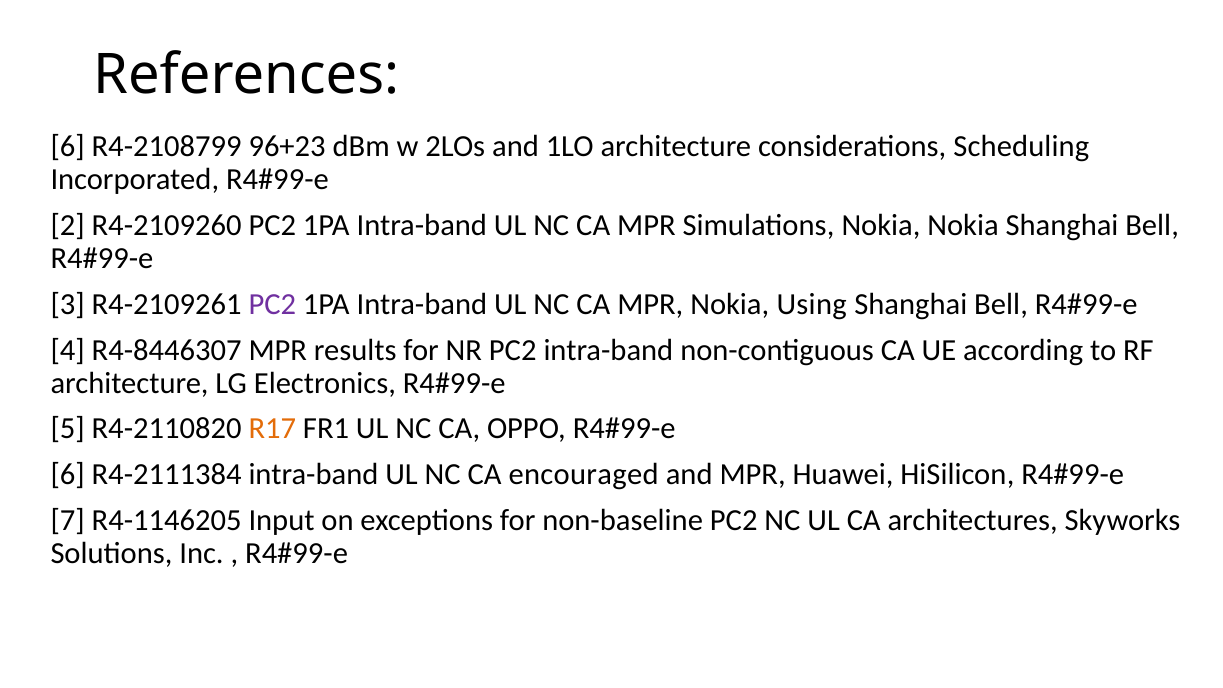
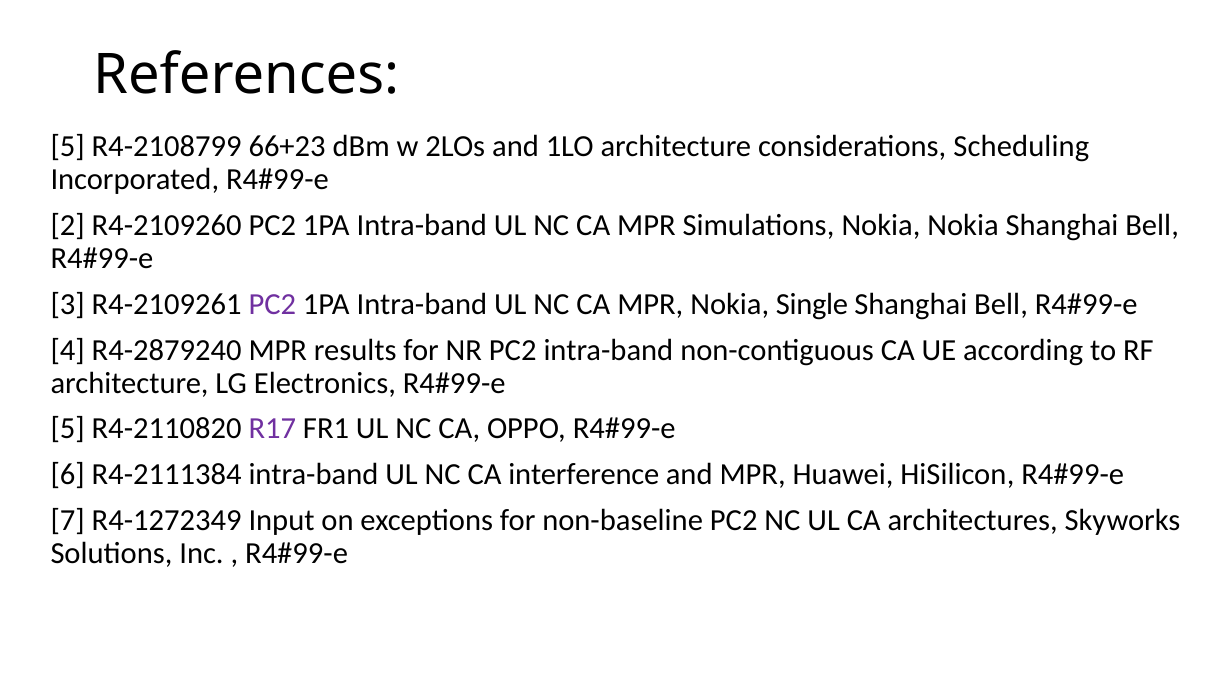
6 at (68, 147): 6 -> 5
96+23: 96+23 -> 66+23
Using: Using -> Single
R4-8446307: R4-8446307 -> R4-2879240
R17 colour: orange -> purple
encouraged: encouraged -> interference
R4-1146205: R4-1146205 -> R4-1272349
